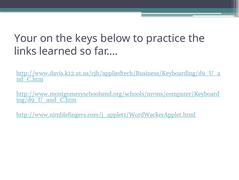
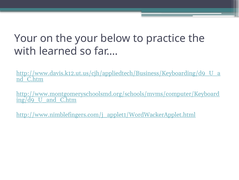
the keys: keys -> your
links: links -> with
